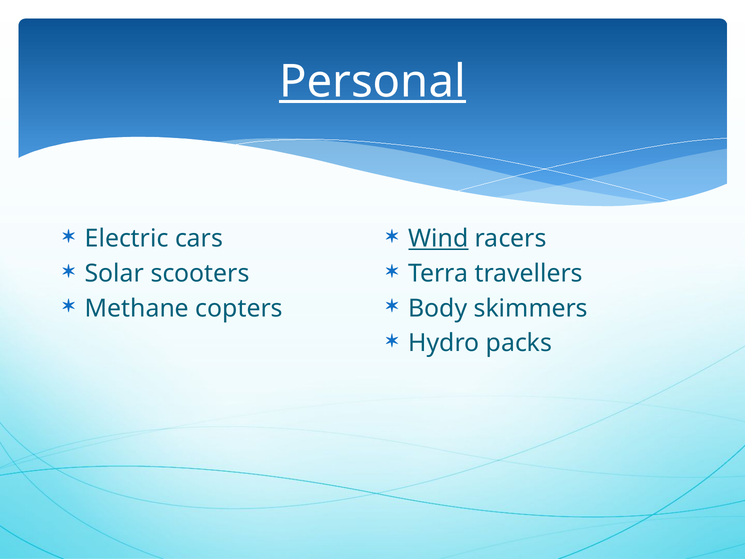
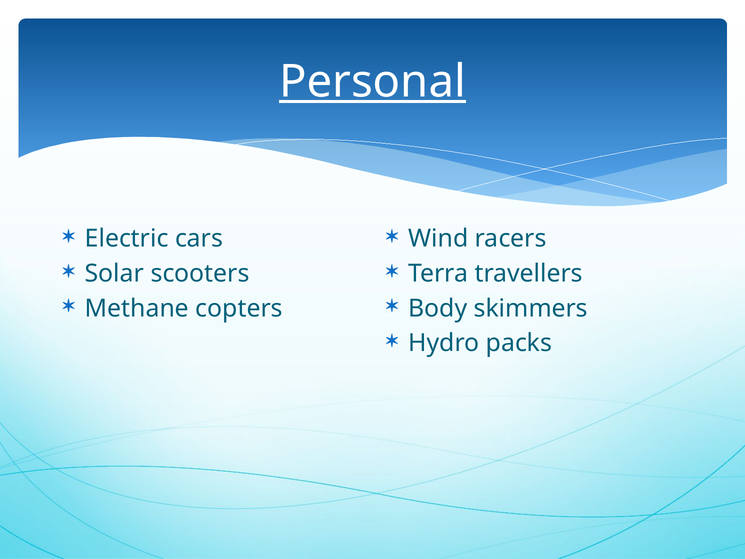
Wind underline: present -> none
